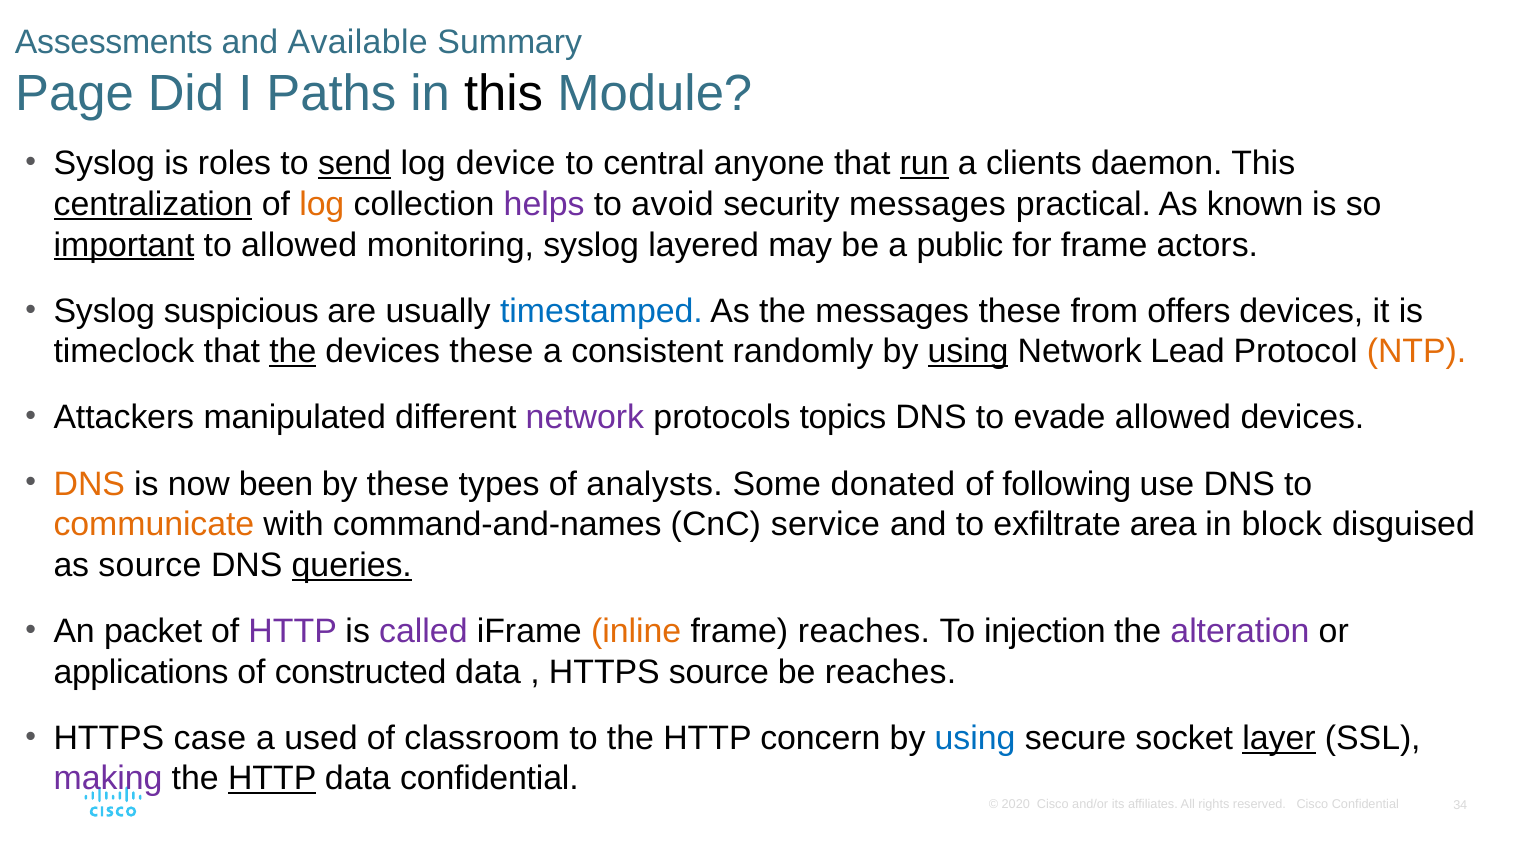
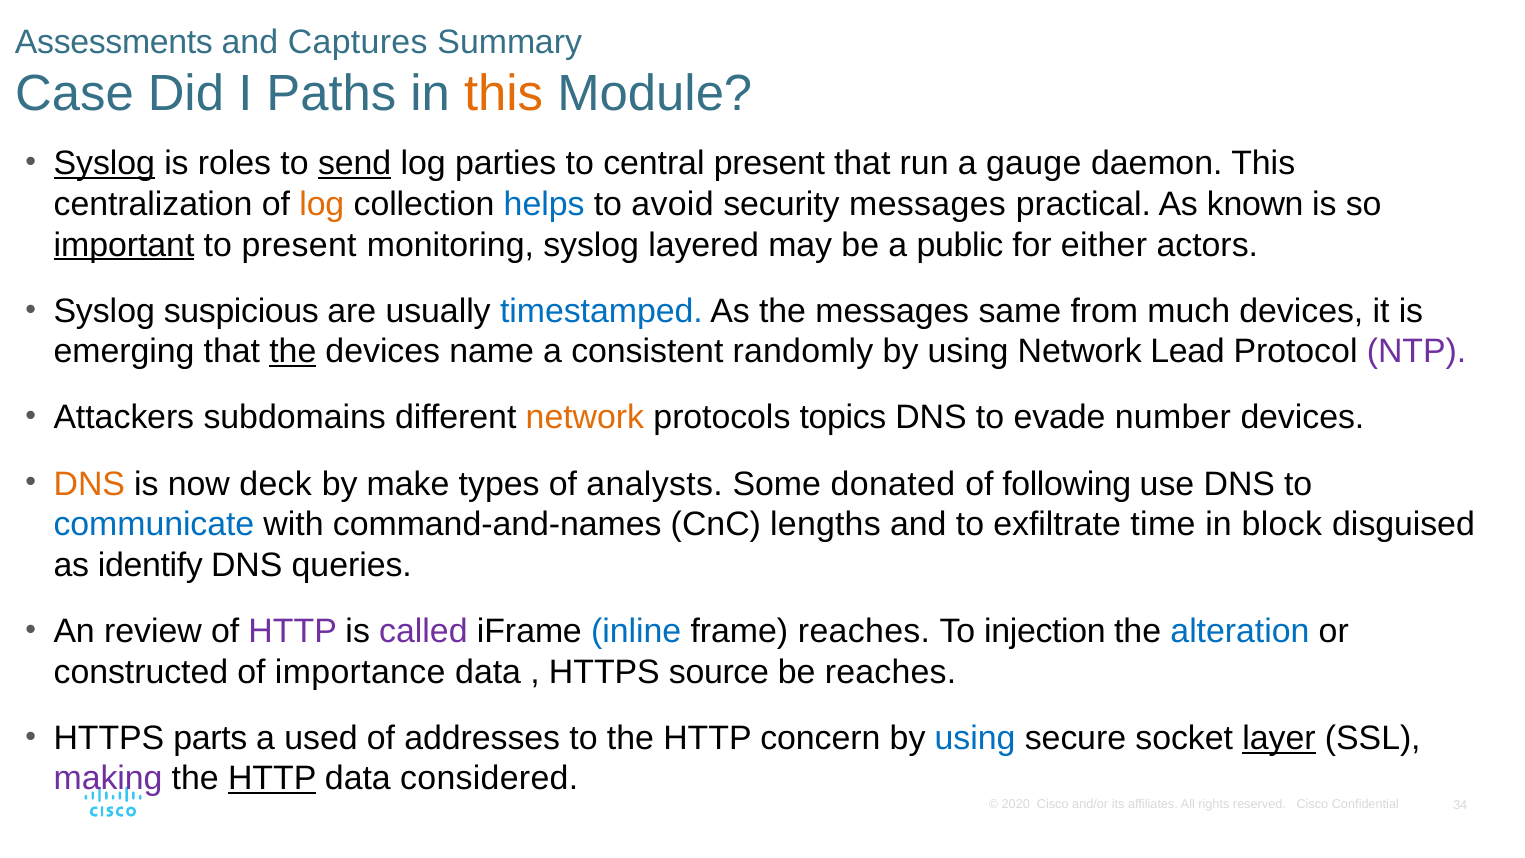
Available: Available -> Captures
Page: Page -> Case
this at (504, 94) colour: black -> orange
Syslog at (104, 164) underline: none -> present
device: device -> parties
central anyone: anyone -> present
run underline: present -> none
clients: clients -> gauge
centralization underline: present -> none
helps colour: purple -> blue
to allowed: allowed -> present
for frame: frame -> either
messages these: these -> same
offers: offers -> much
timeclock: timeclock -> emerging
devices these: these -> name
using at (968, 352) underline: present -> none
NTP colour: orange -> purple
manipulated: manipulated -> subdomains
network at (585, 418) colour: purple -> orange
evade allowed: allowed -> number
been: been -> deck
by these: these -> make
communicate colour: orange -> blue
service: service -> lengths
area: area -> time
as source: source -> identify
queries underline: present -> none
packet: packet -> review
inline colour: orange -> blue
alteration colour: purple -> blue
applications: applications -> constructed
constructed: constructed -> importance
case: case -> parts
classroom: classroom -> addresses
data confidential: confidential -> considered
